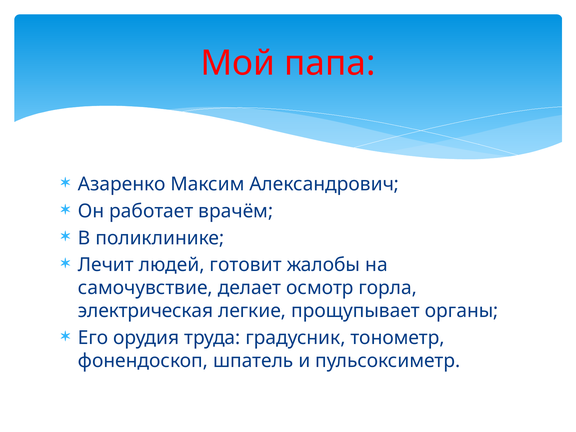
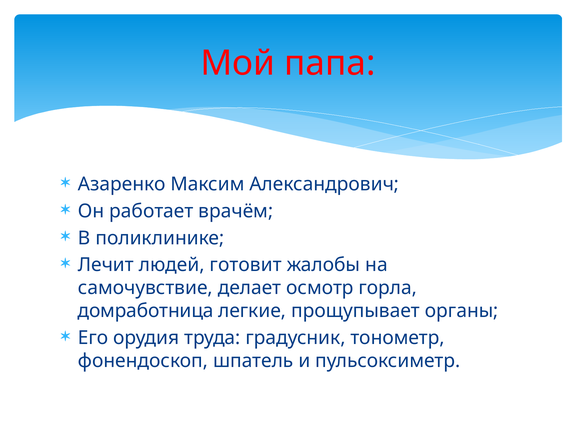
электрическая: электрическая -> домработница
